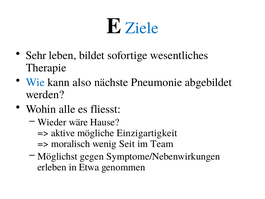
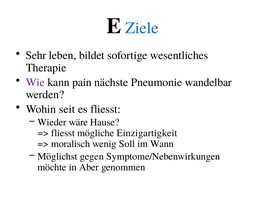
Wie colour: blue -> purple
also: also -> pain
abgebildet: abgebildet -> wandelbar
alle: alle -> seit
aktive at (63, 133): aktive -> fliesst
Seit: Seit -> Soll
Team: Team -> Wann
erleben: erleben -> möchte
Etwa: Etwa -> Aber
